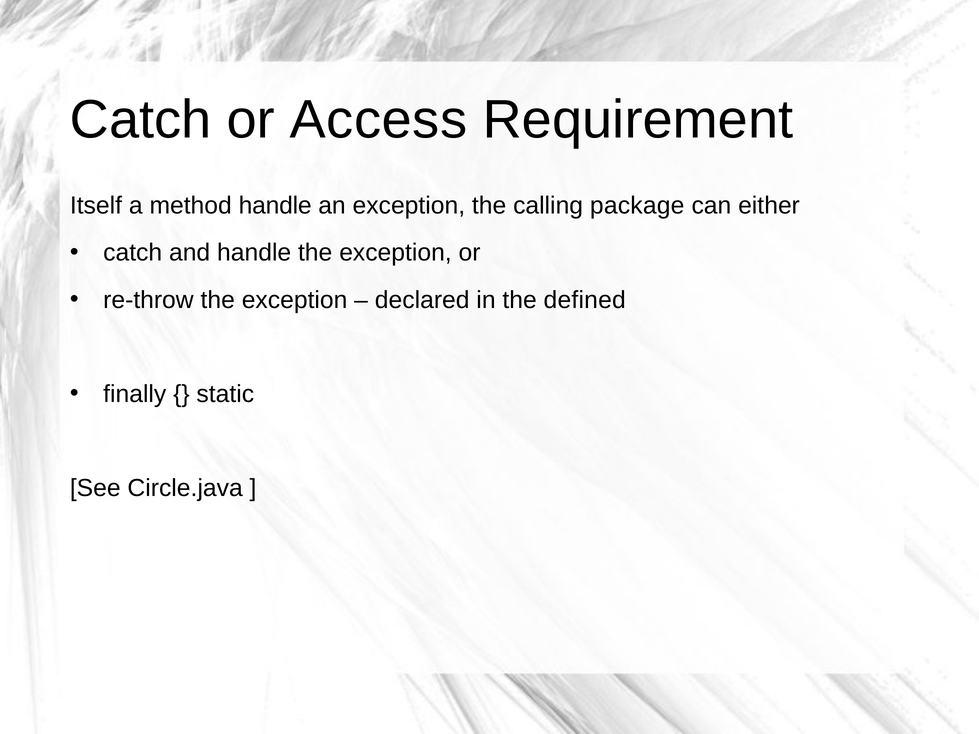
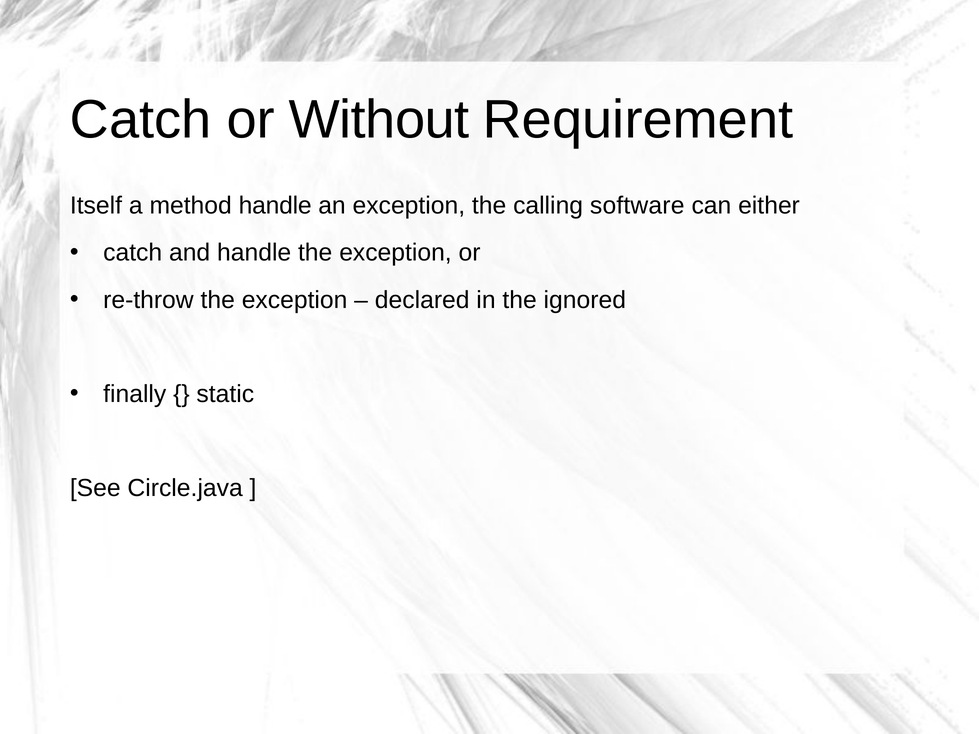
Access: Access -> Without
package: package -> software
defined: defined -> ignored
